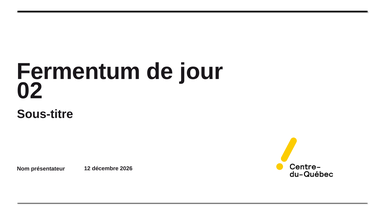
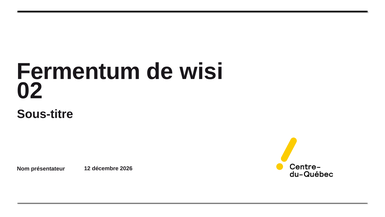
jour: jour -> wisi
